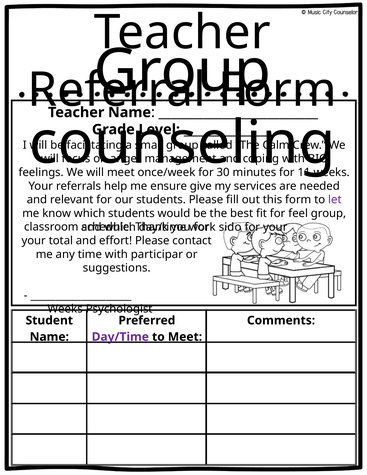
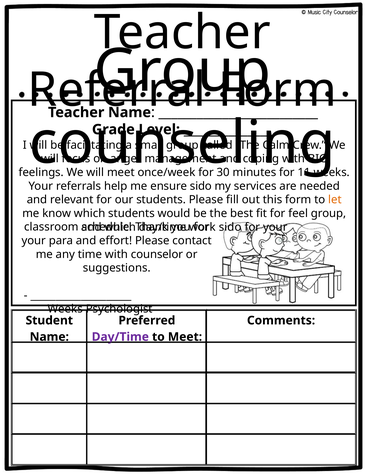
ensure give: give -> sido
let colour: purple -> orange
total: total -> para
participar: participar -> counselor
